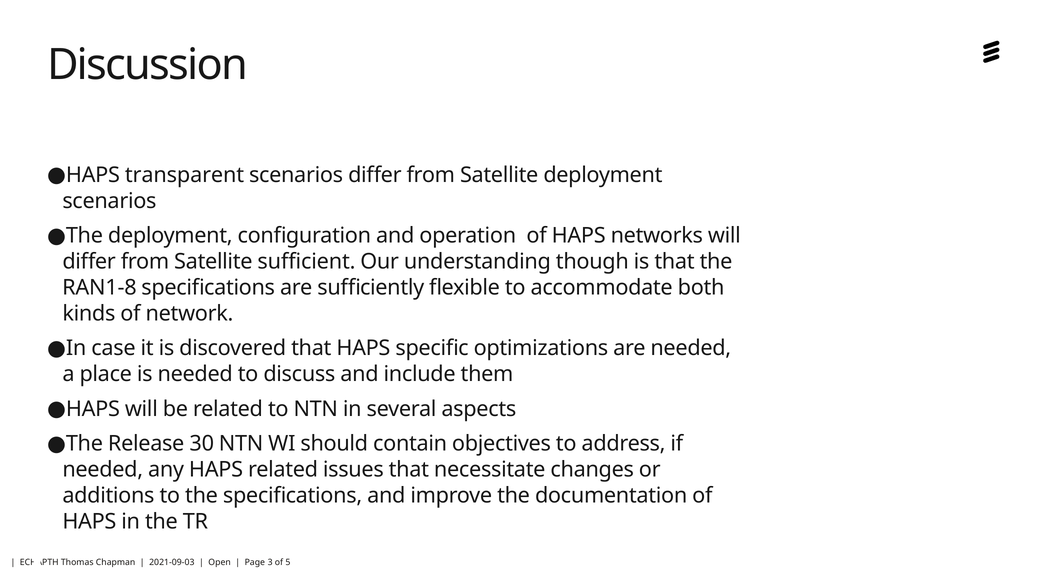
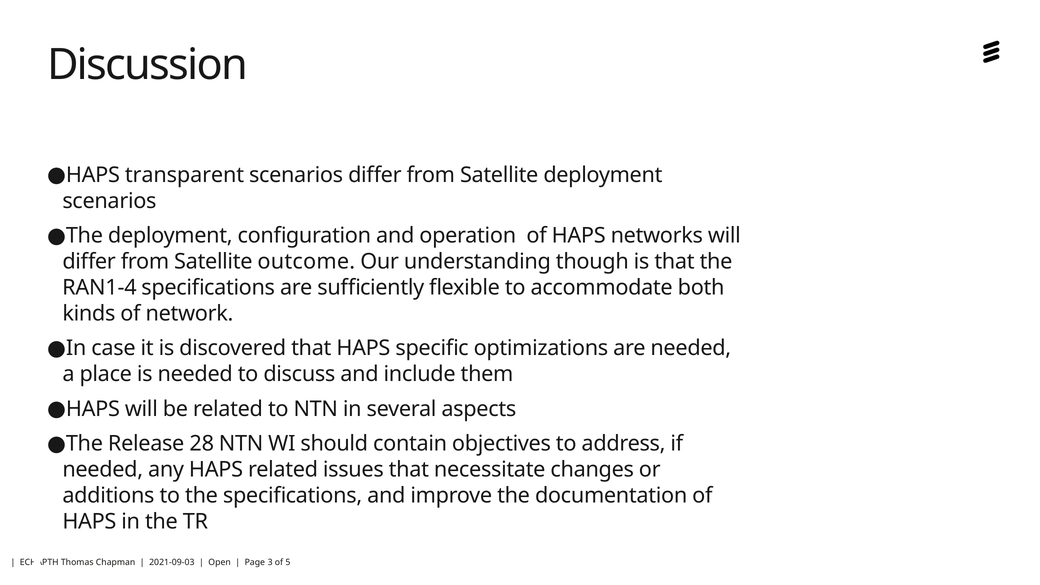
sufficient: sufficient -> outcome
RAN1-8: RAN1-8 -> RAN1-4
30: 30 -> 28
